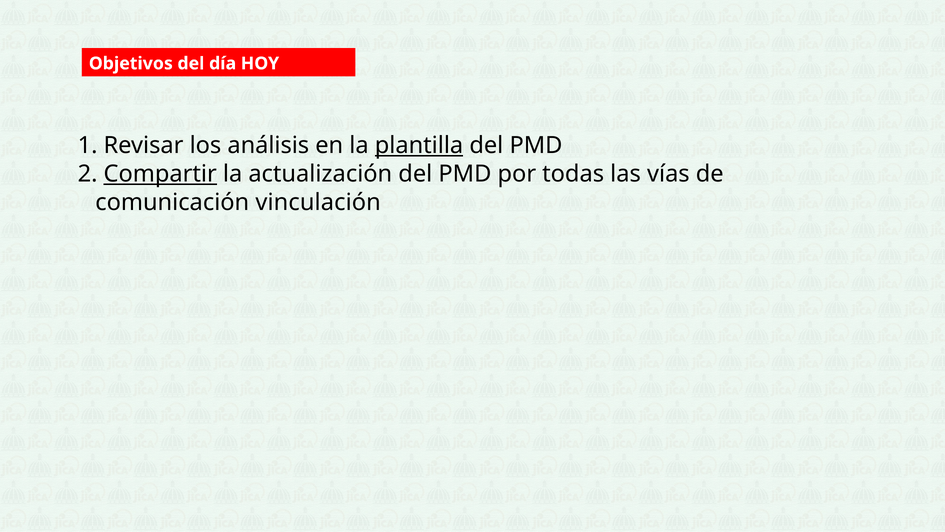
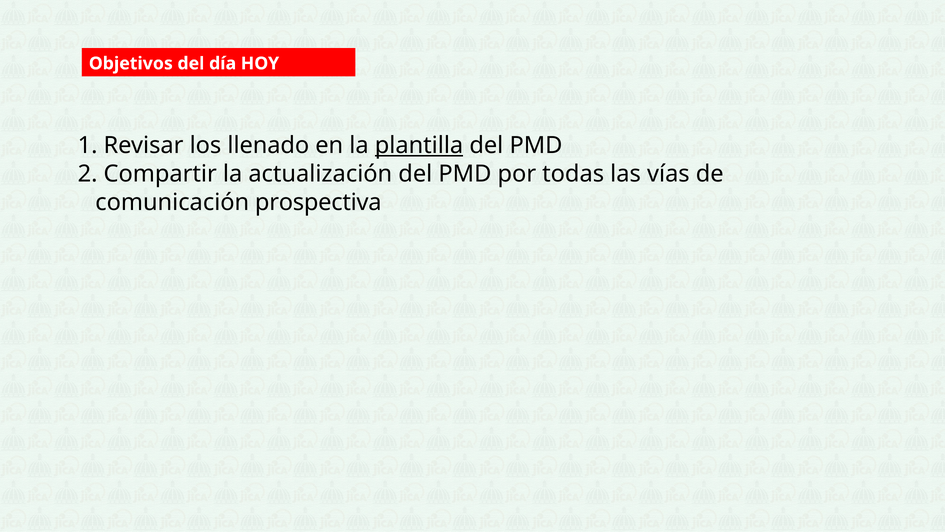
análisis: análisis -> llenado
Compartir underline: present -> none
vinculación: vinculación -> prospectiva
